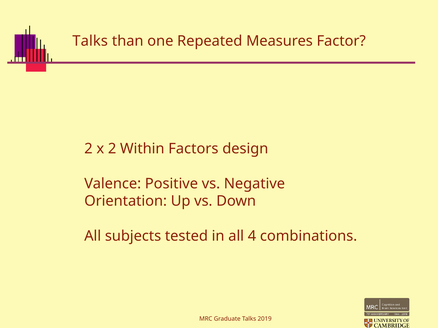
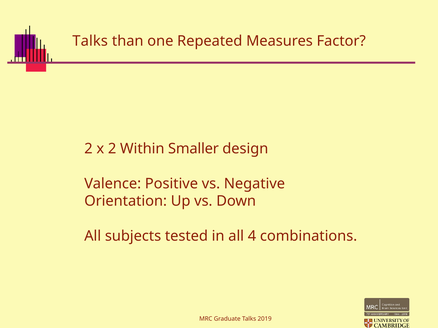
Factors: Factors -> Smaller
